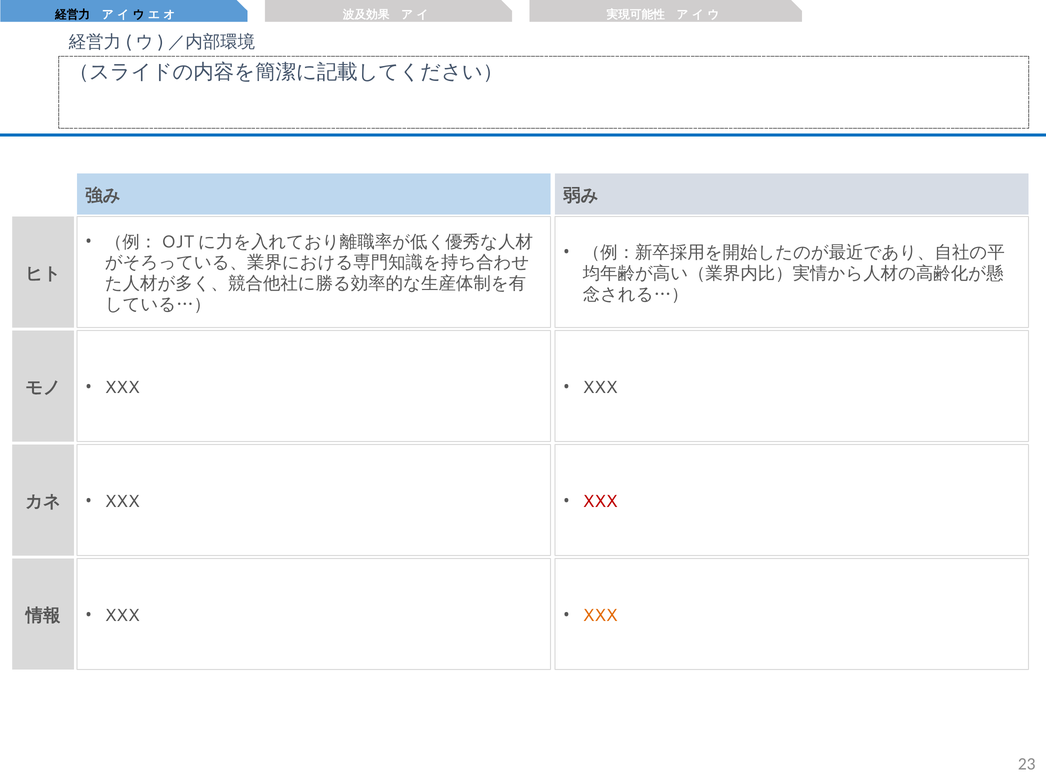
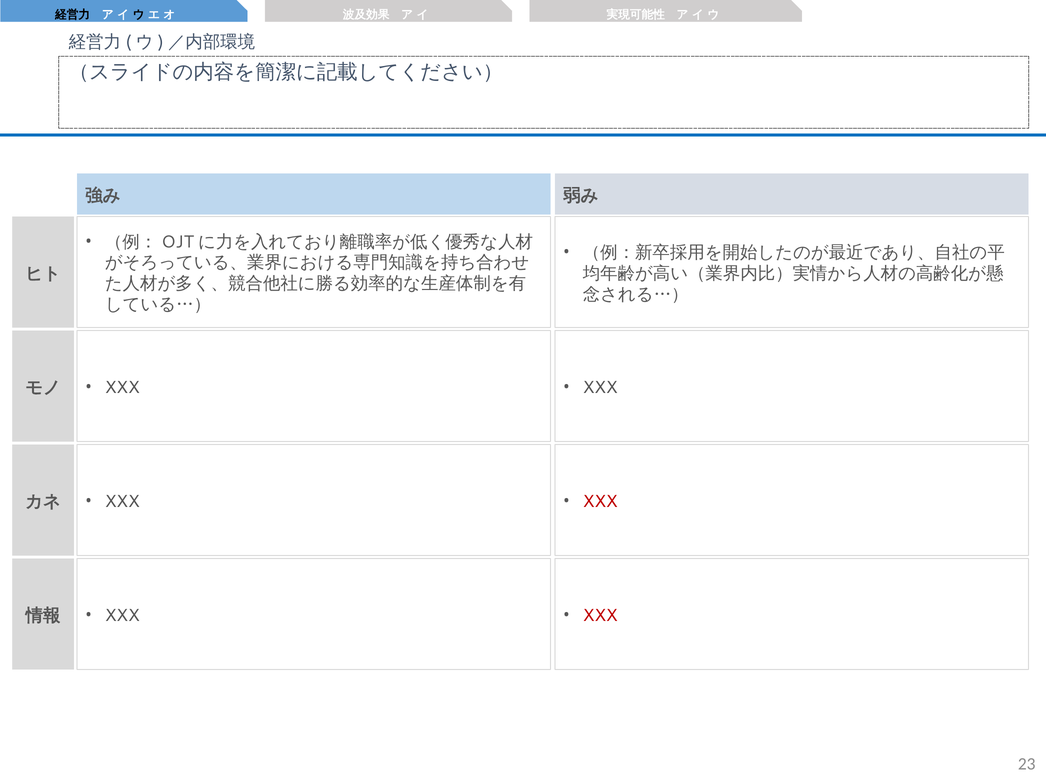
XXX at (600, 616) colour: orange -> red
